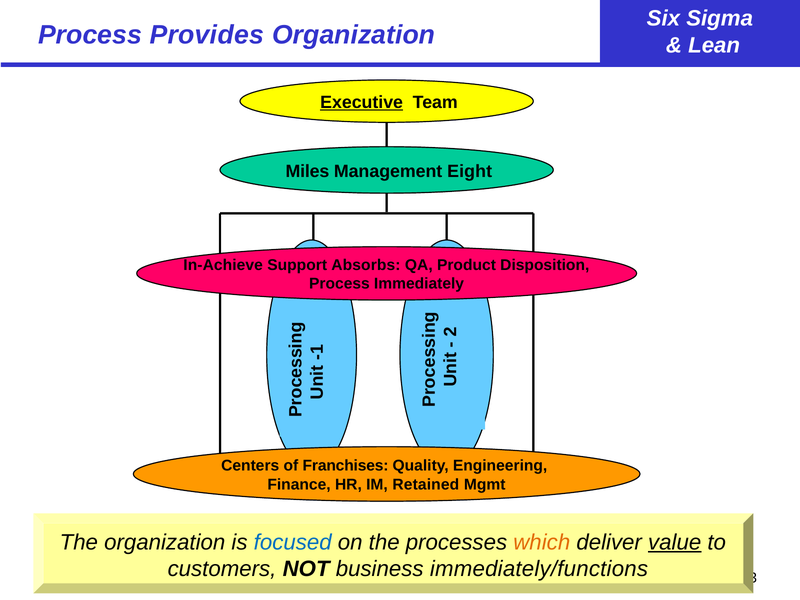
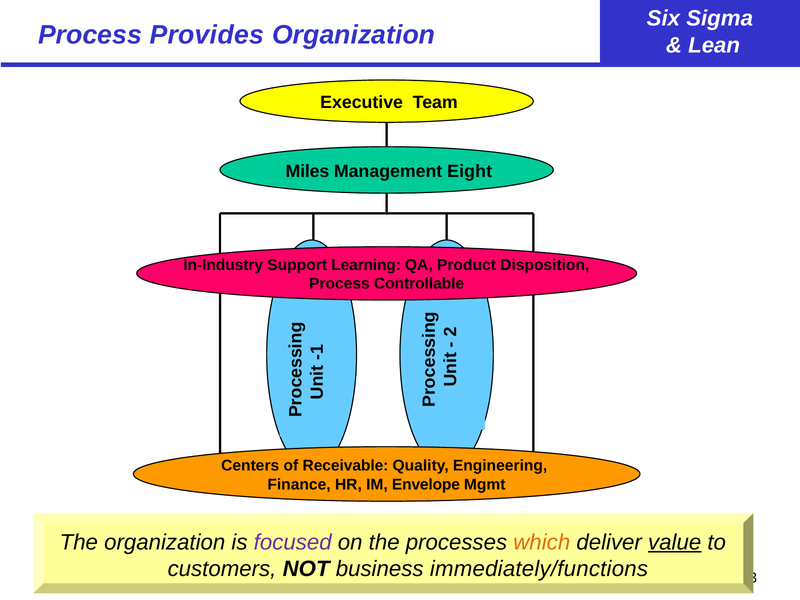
Executive underline: present -> none
In-Achieve: In-Achieve -> In-Industry
Absorbs: Absorbs -> Learning
Immediately: Immediately -> Controllable
Franchises: Franchises -> Receivable
Retained: Retained -> Envelope
focused colour: blue -> purple
